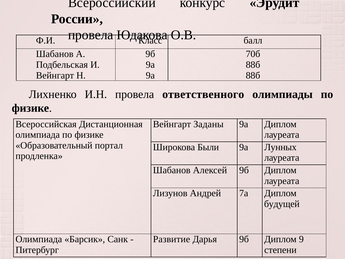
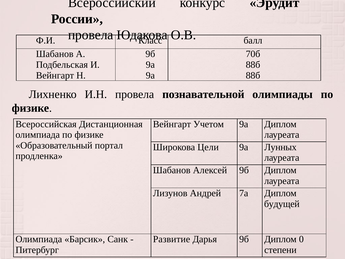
ответственного: ответственного -> познавательной
Заданы: Заданы -> Учетом
Были: Были -> Цели
9: 9 -> 0
